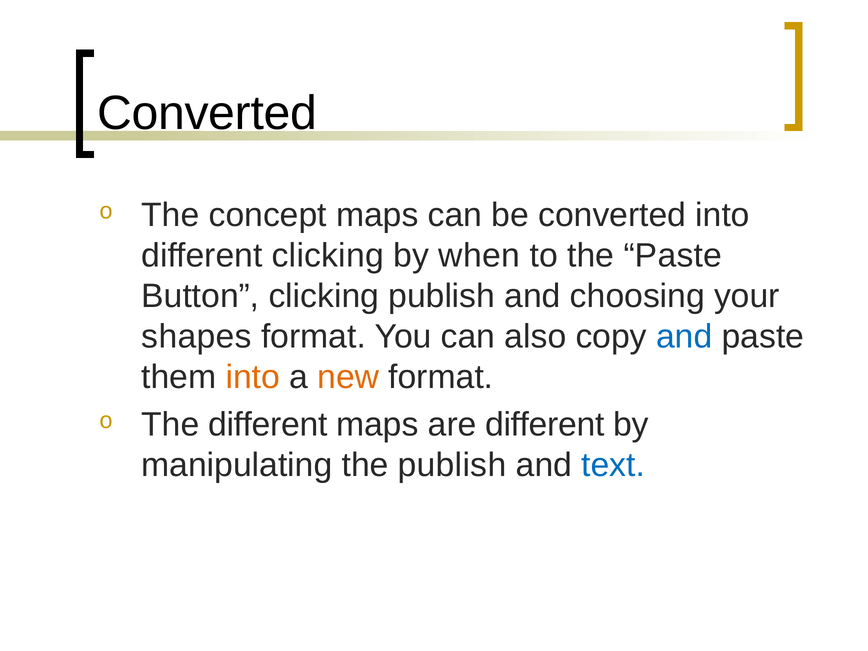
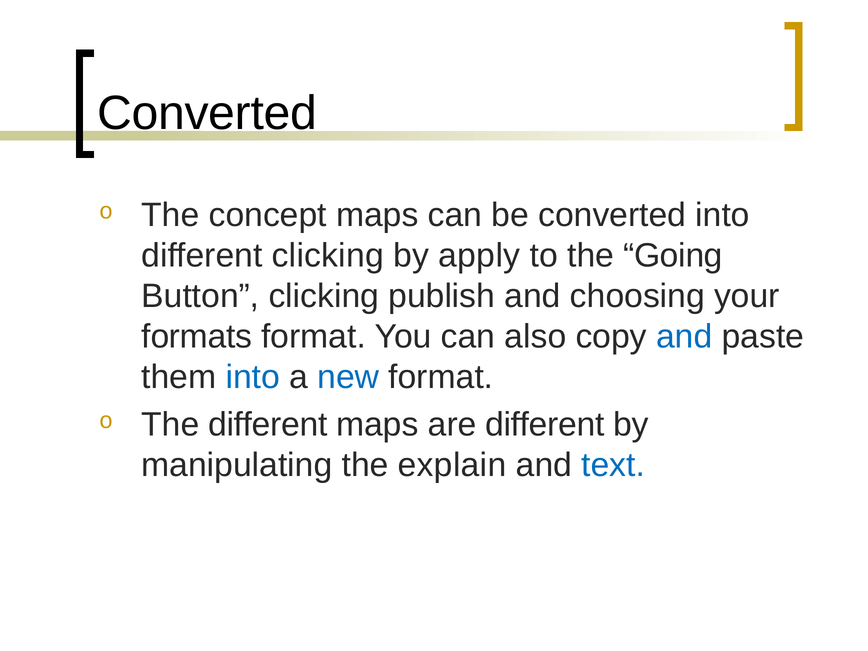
when: when -> apply
the Paste: Paste -> Going
shapes: shapes -> formats
into at (253, 377) colour: orange -> blue
new colour: orange -> blue
the publish: publish -> explain
